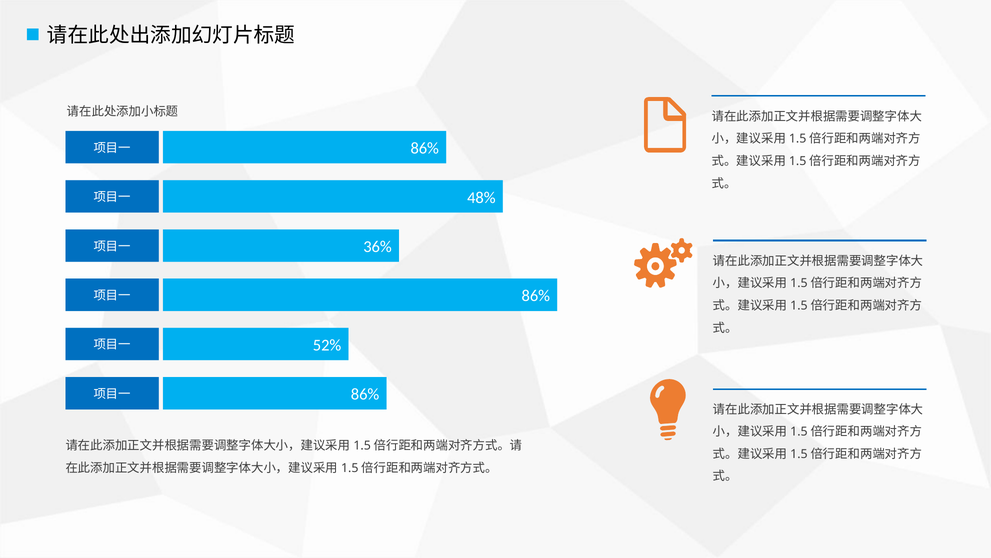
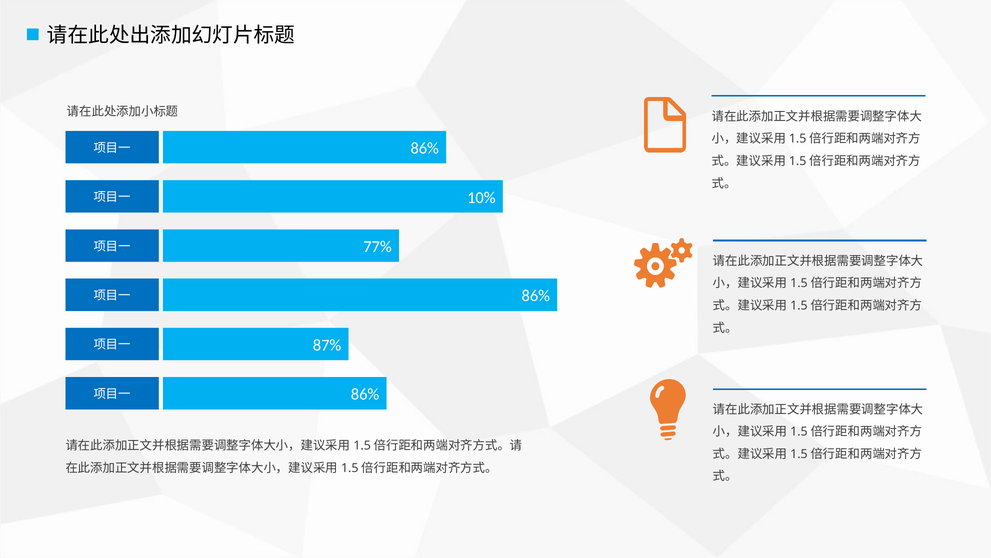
48%: 48% -> 10%
36%: 36% -> 77%
52%: 52% -> 87%
